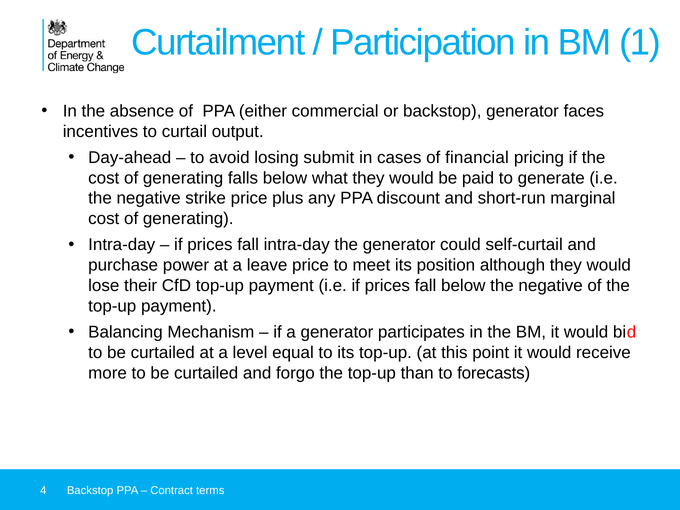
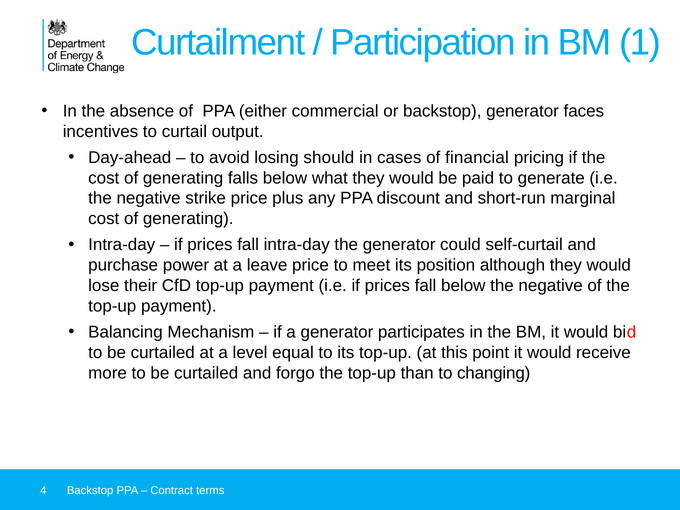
submit: submit -> should
forecasts: forecasts -> changing
